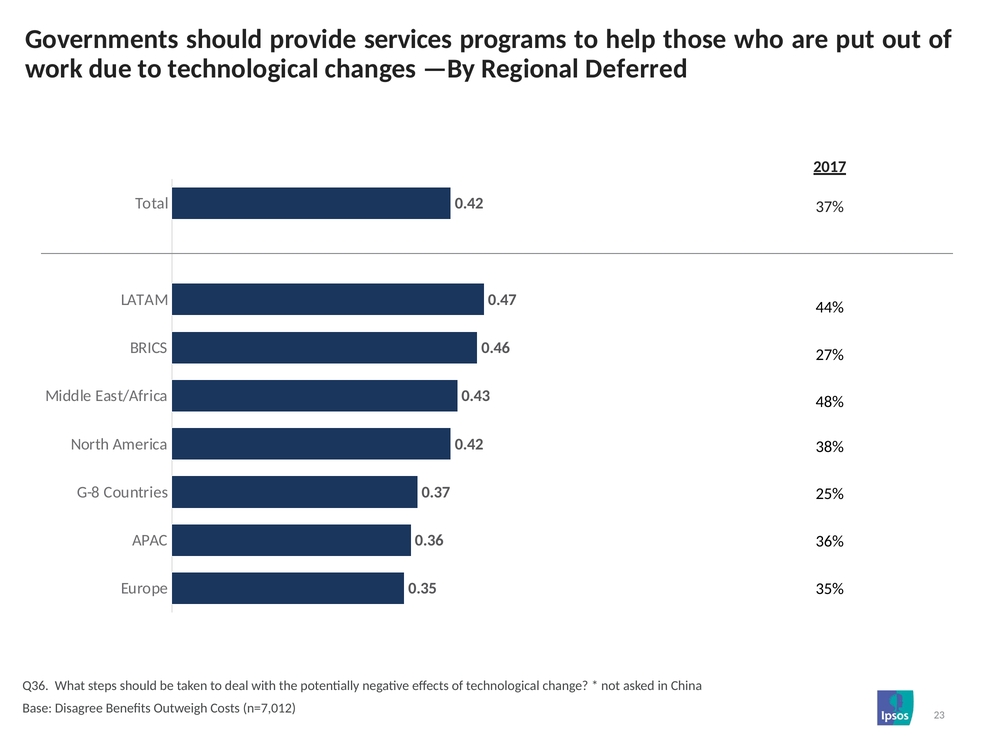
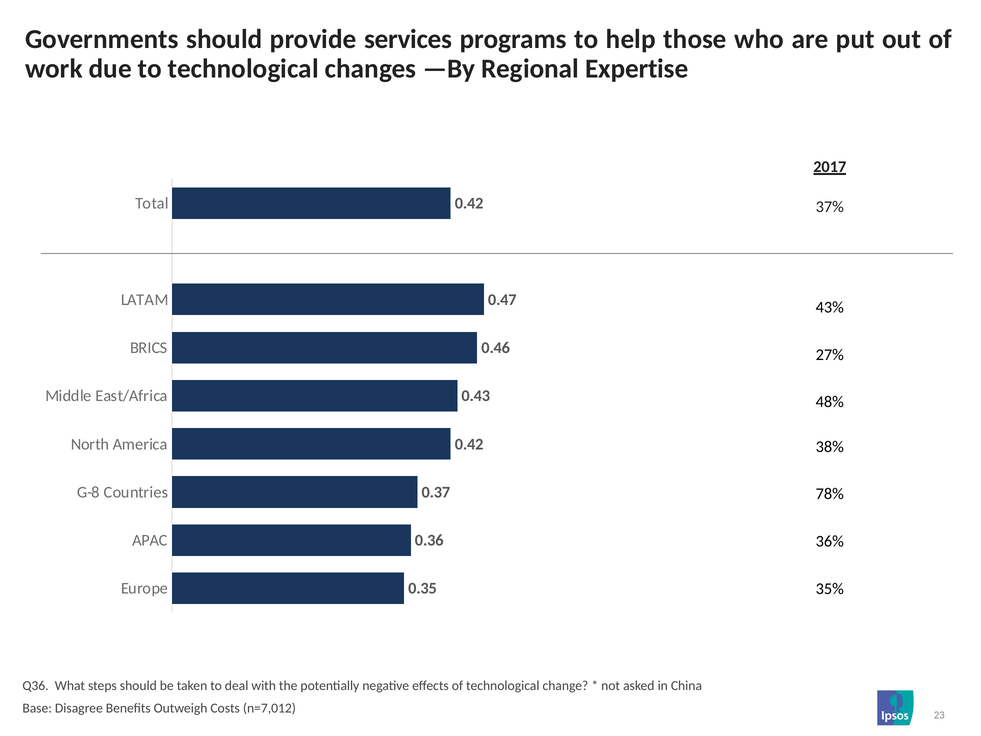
Deferred: Deferred -> Expertise
44%: 44% -> 43%
25%: 25% -> 78%
